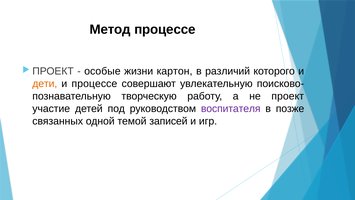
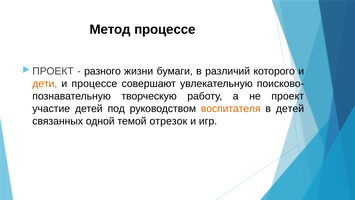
особые: особые -> разного
картон: картон -> бумаги
воспитателя colour: purple -> orange
в позже: позже -> детей
записей: записей -> отрезок
